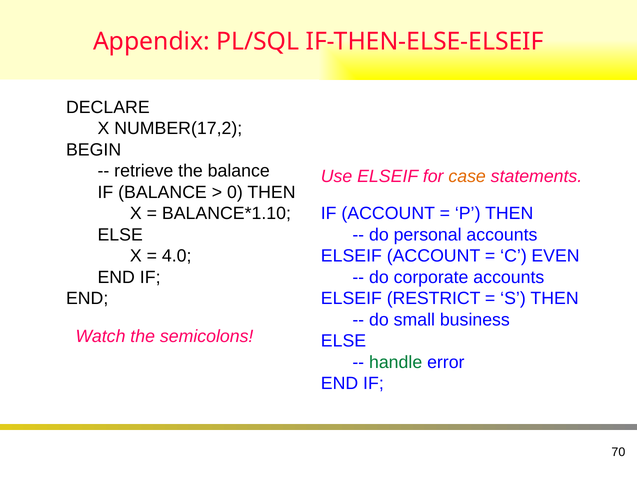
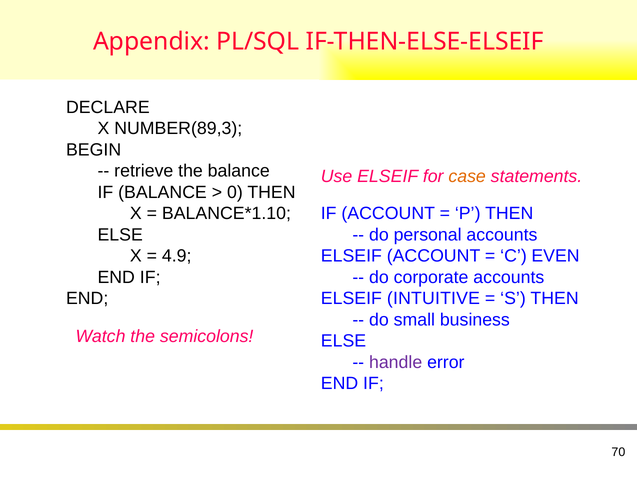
NUMBER(17,2: NUMBER(17,2 -> NUMBER(89,3
4.0: 4.0 -> 4.9
RESTRICT: RESTRICT -> INTUITIVE
handle colour: green -> purple
